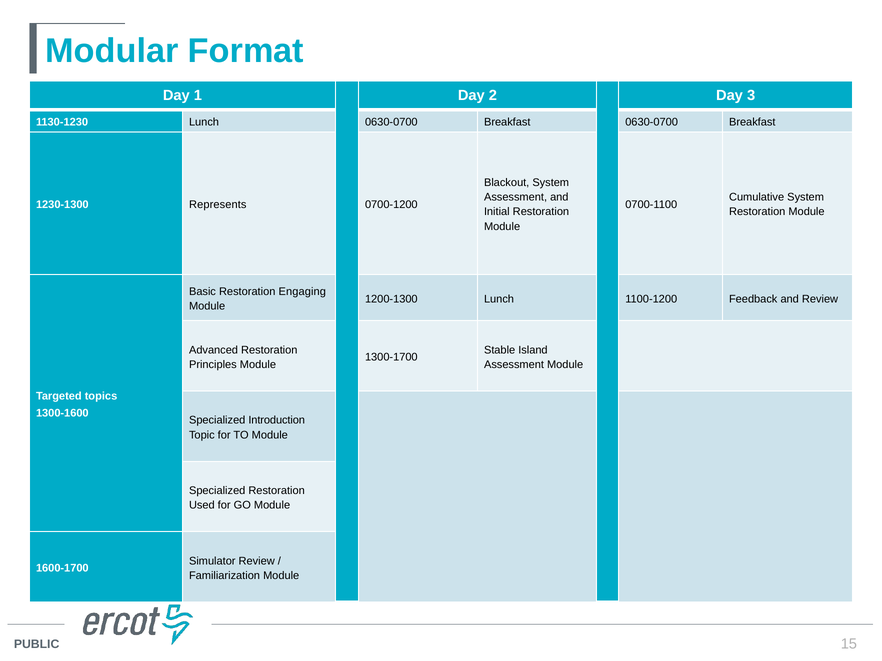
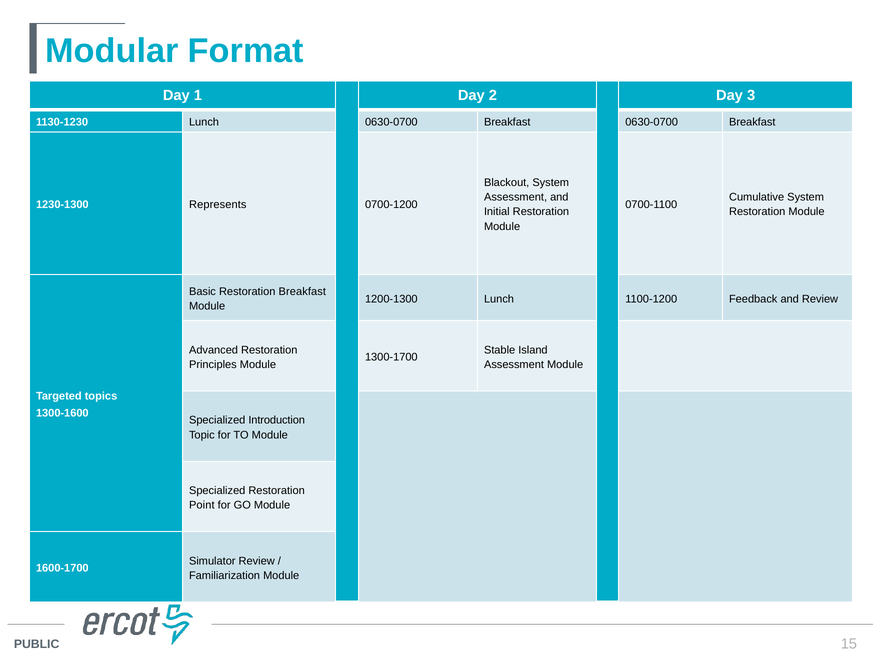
Restoration Engaging: Engaging -> Breakfast
Used: Used -> Point
